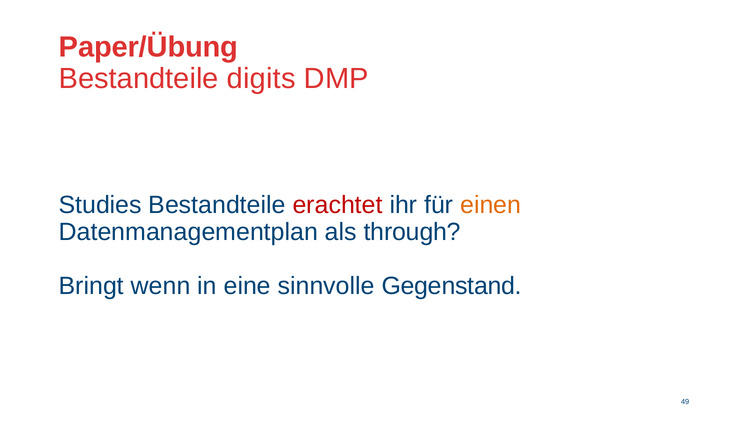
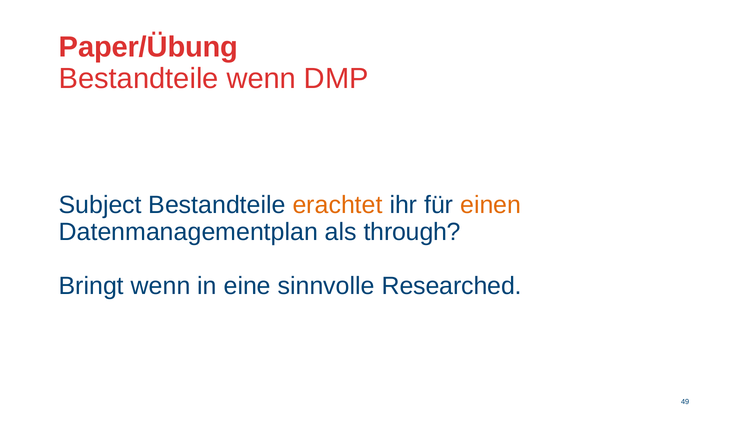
Bestandteile digits: digits -> wenn
Studies: Studies -> Subject
erachtet colour: red -> orange
Gegenstand: Gegenstand -> Researched
